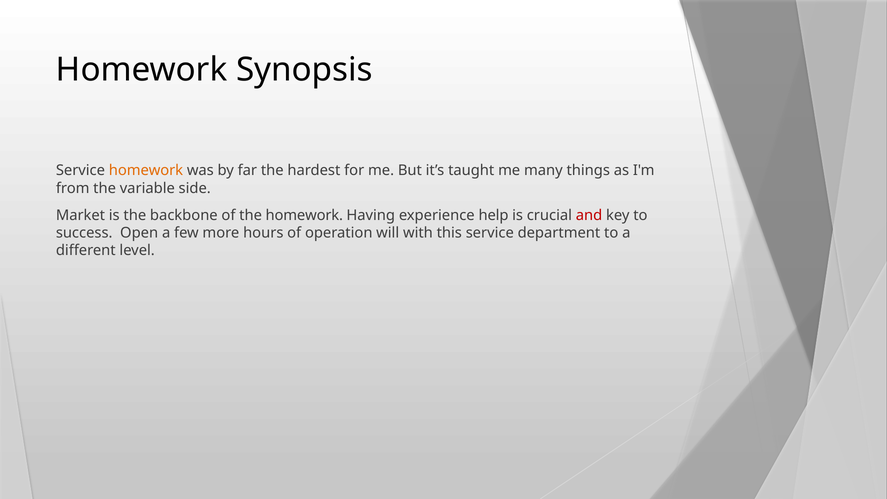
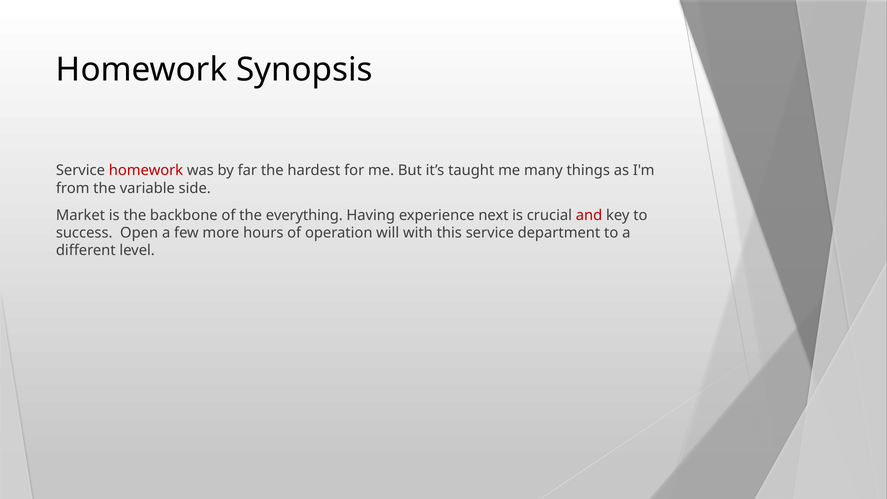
homework at (146, 170) colour: orange -> red
the homework: homework -> everything
help: help -> next
